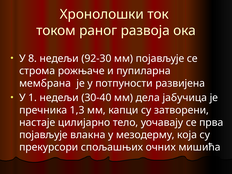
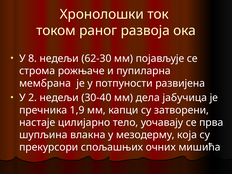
92-30: 92-30 -> 62-30
1: 1 -> 2
1,3: 1,3 -> 1,9
појављује at (43, 135): појављује -> шупљина
